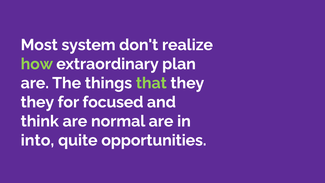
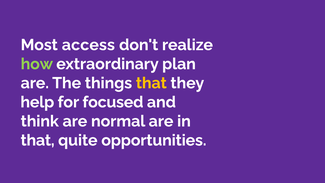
system: system -> access
that at (151, 83) colour: light green -> yellow
they at (37, 102): they -> help
into at (37, 140): into -> that
